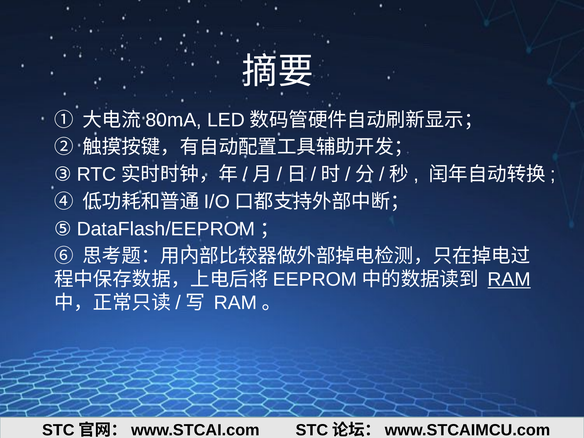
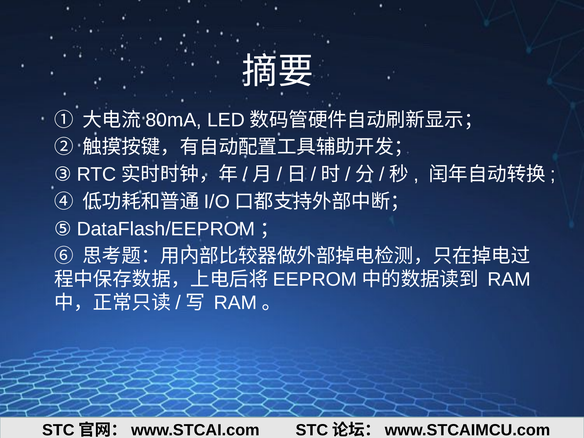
RAM underline: present -> none
